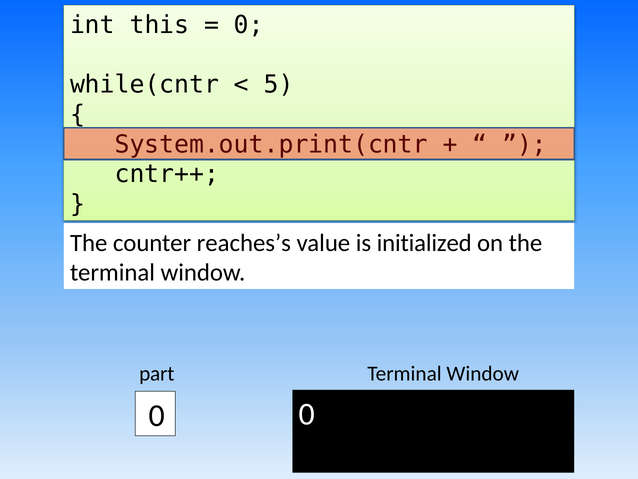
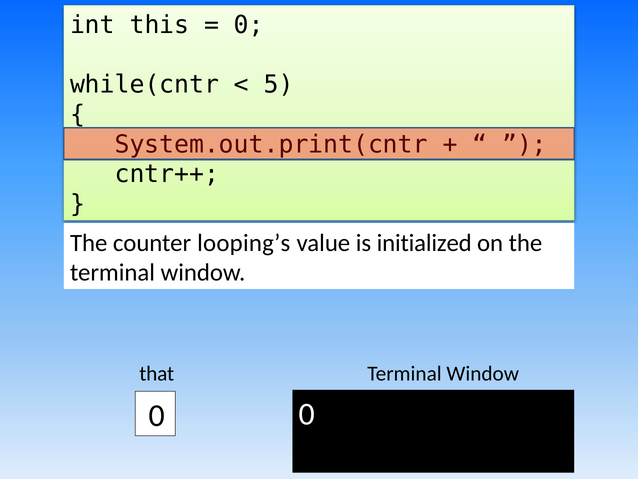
reaches’s: reaches’s -> looping’s
part: part -> that
